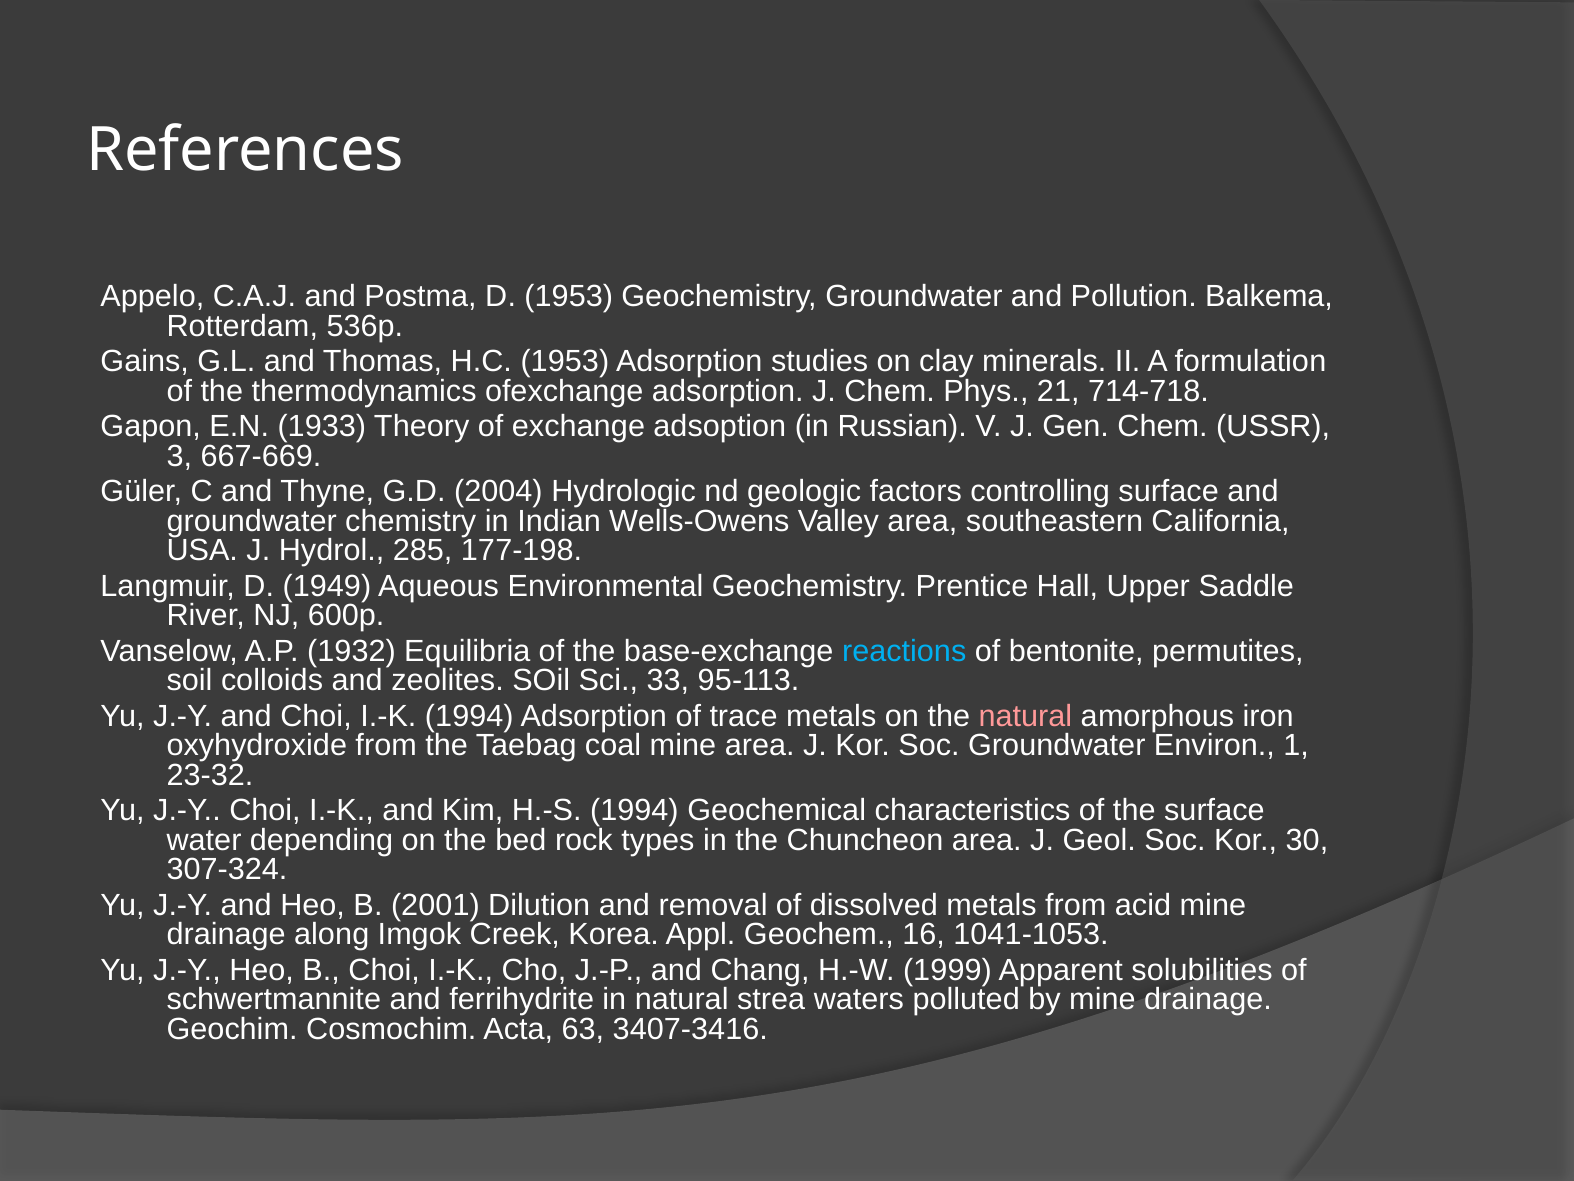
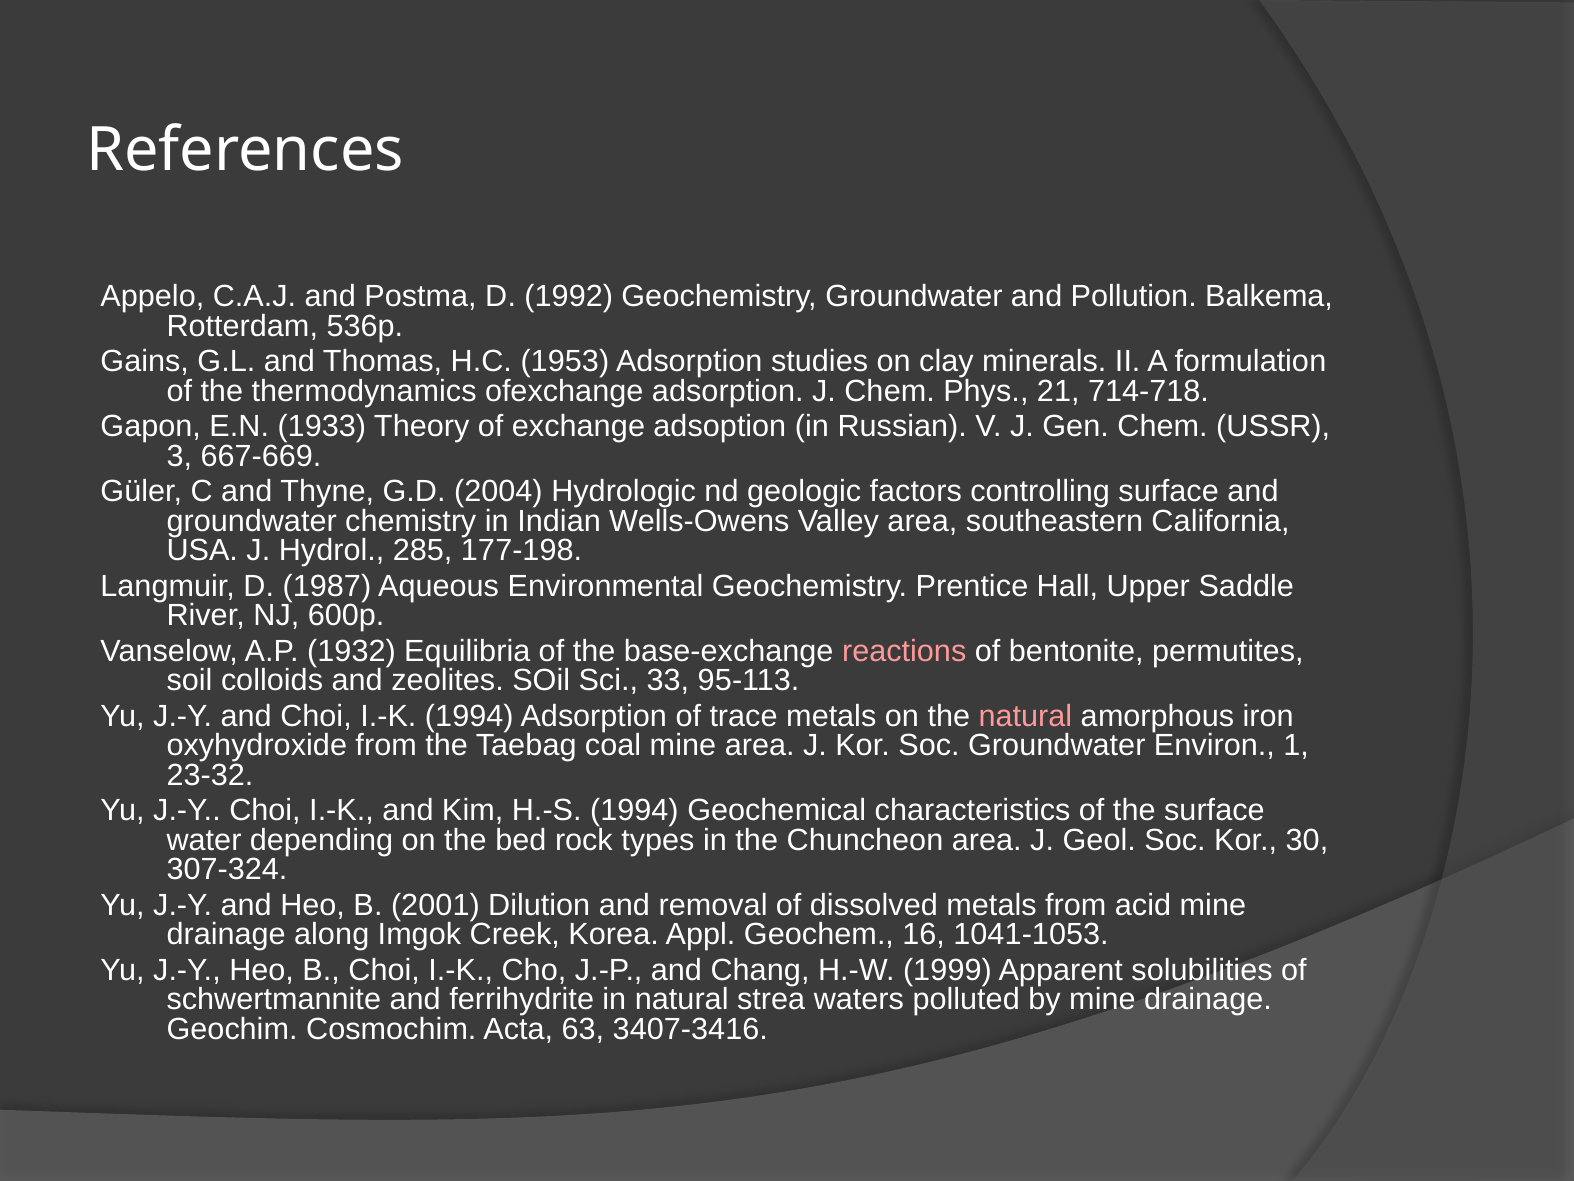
D 1953: 1953 -> 1992
1949: 1949 -> 1987
reactions colour: light blue -> pink
